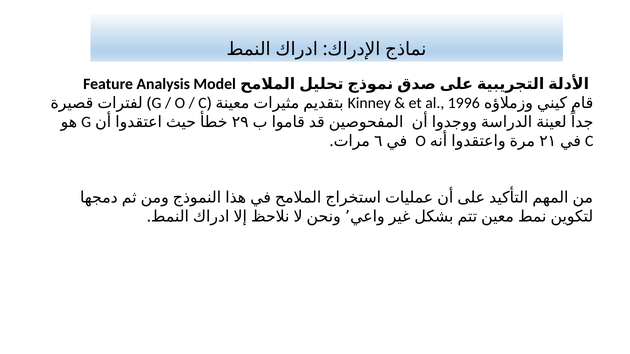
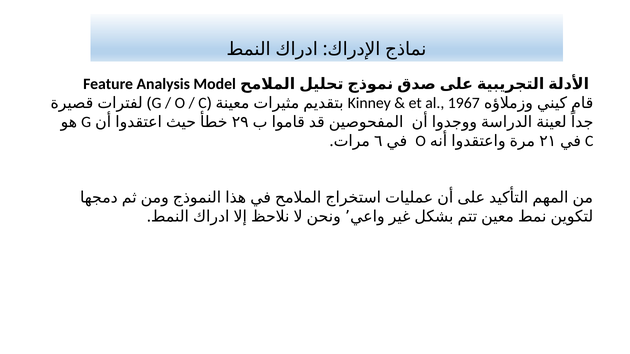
1996: 1996 -> 1967
